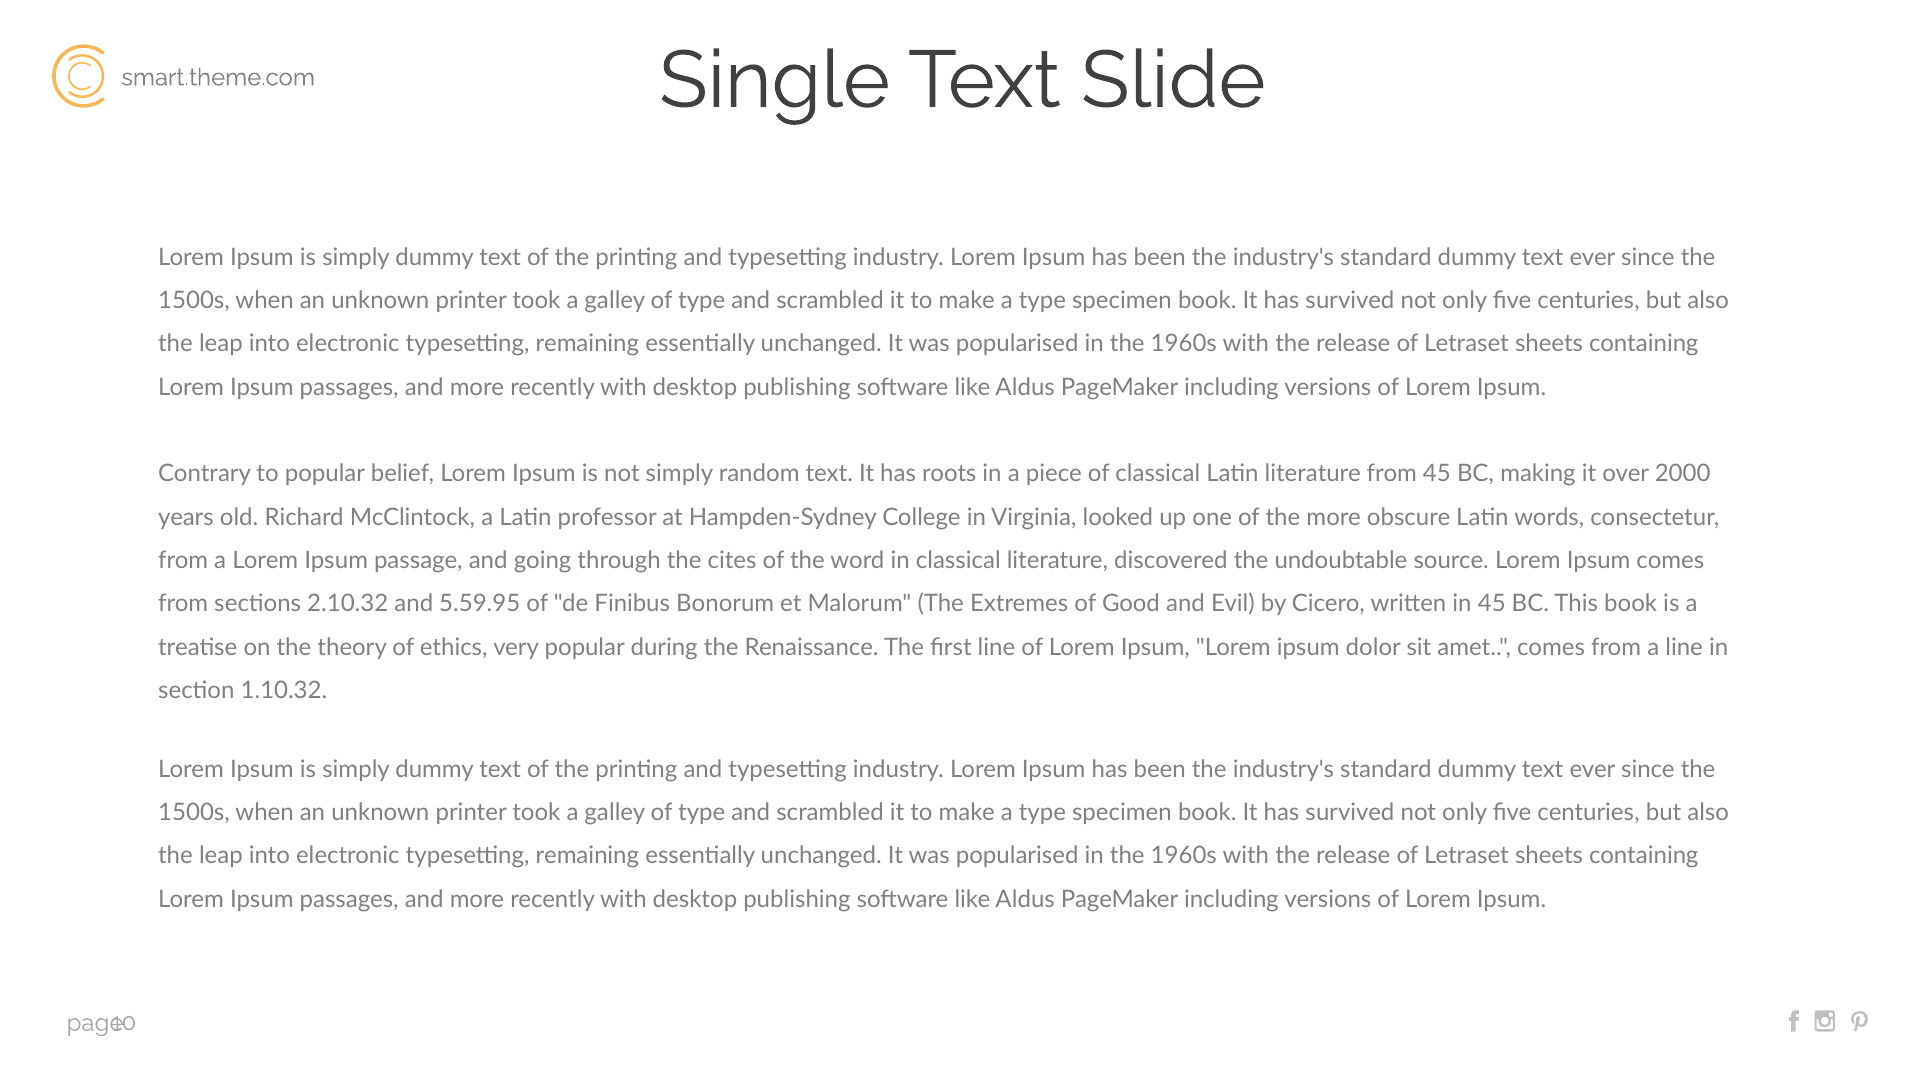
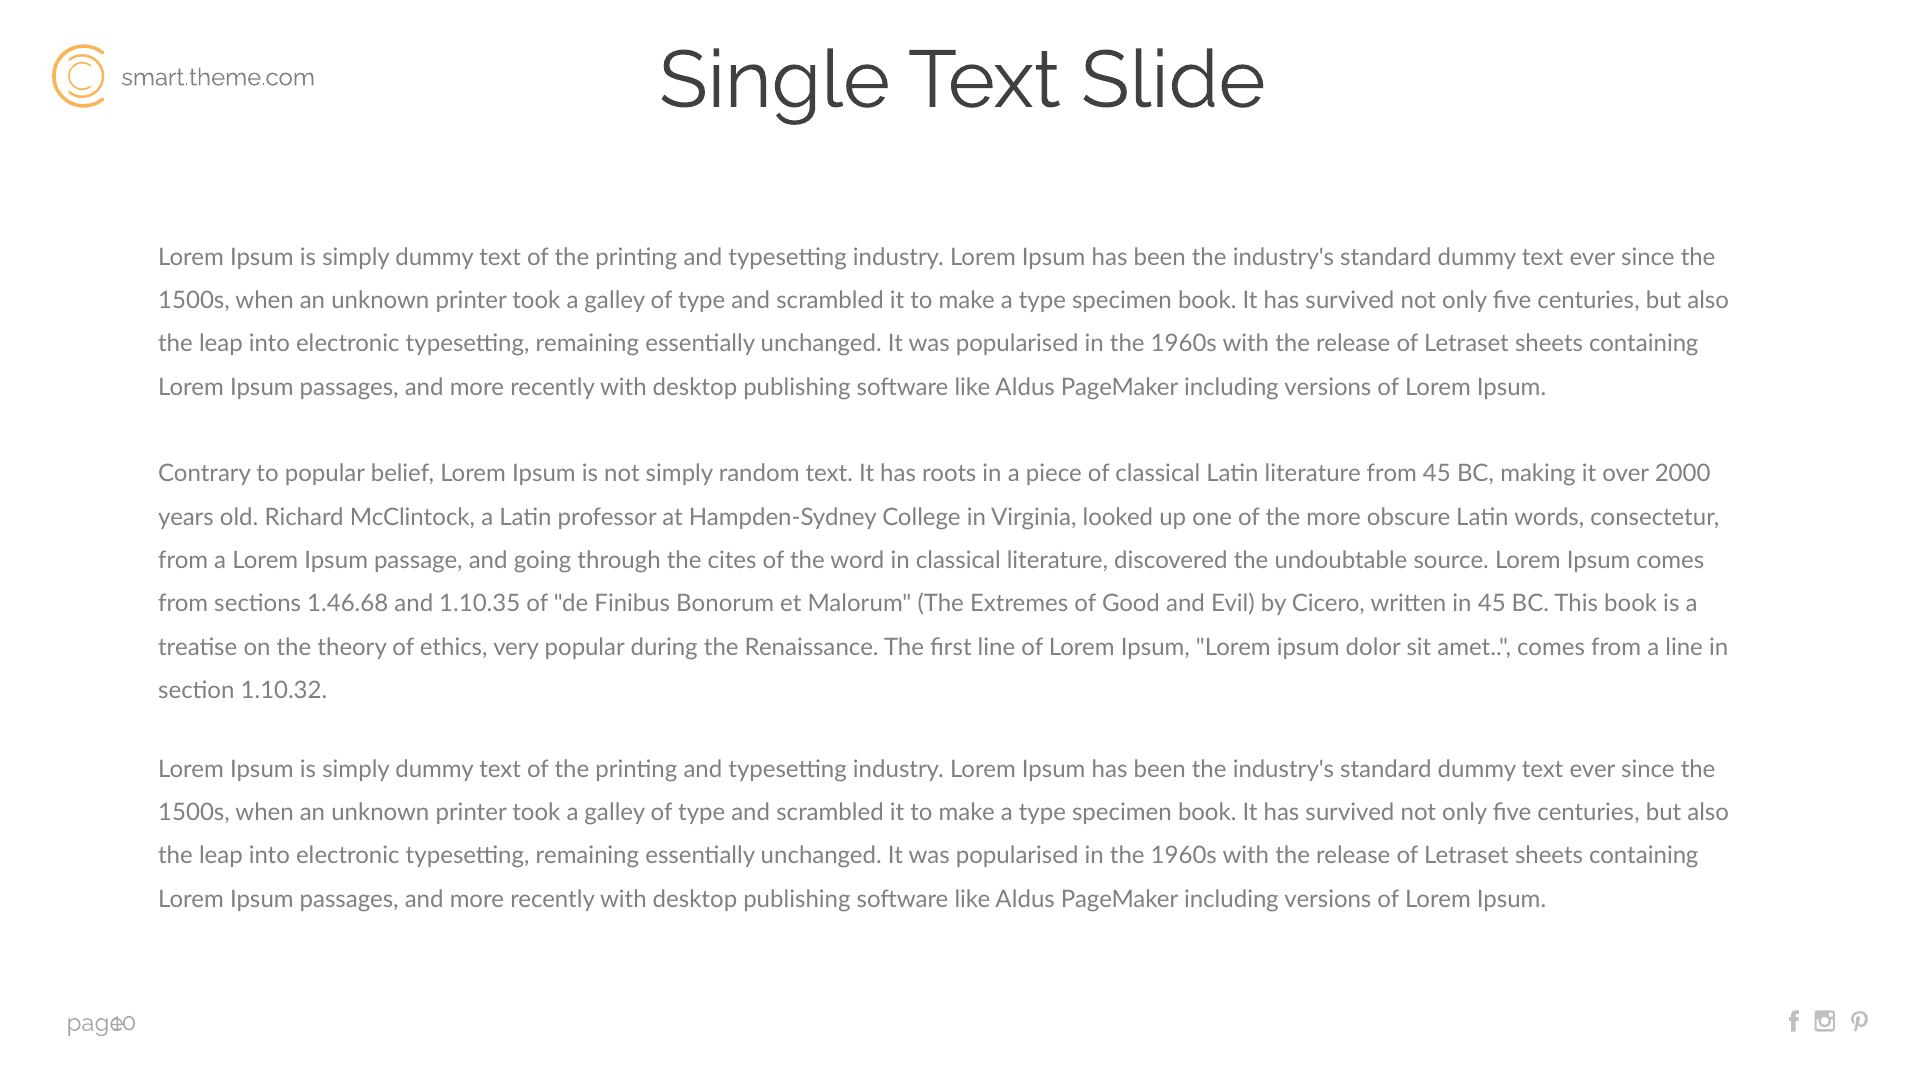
2.10.32: 2.10.32 -> 1.46.68
5.59.95: 5.59.95 -> 1.10.35
